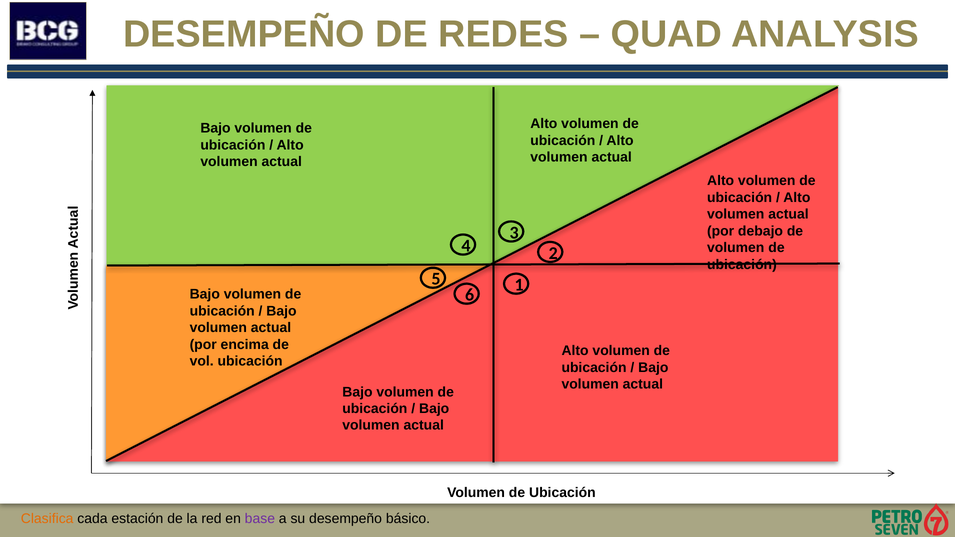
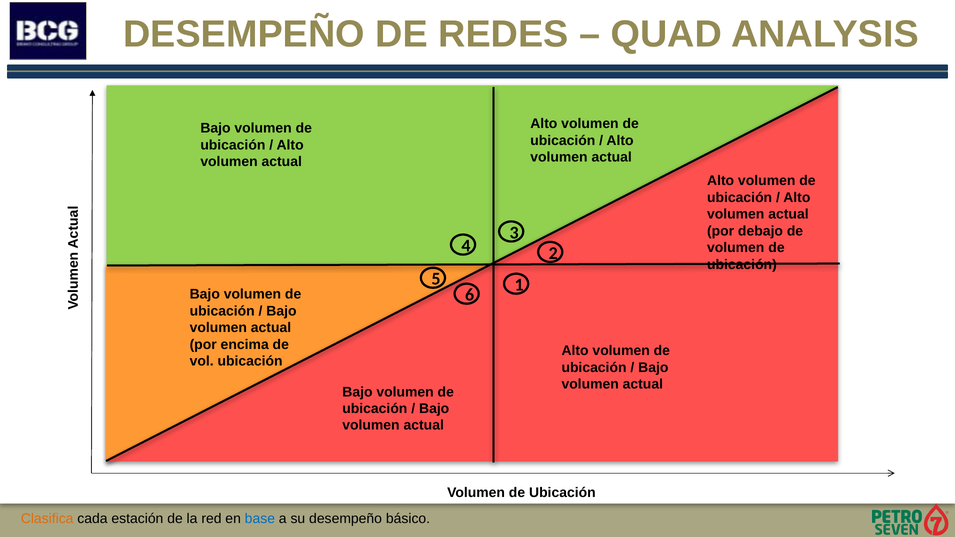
base colour: purple -> blue
